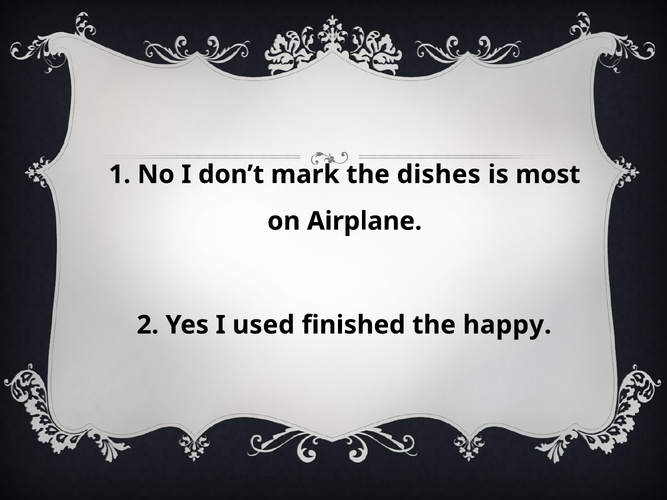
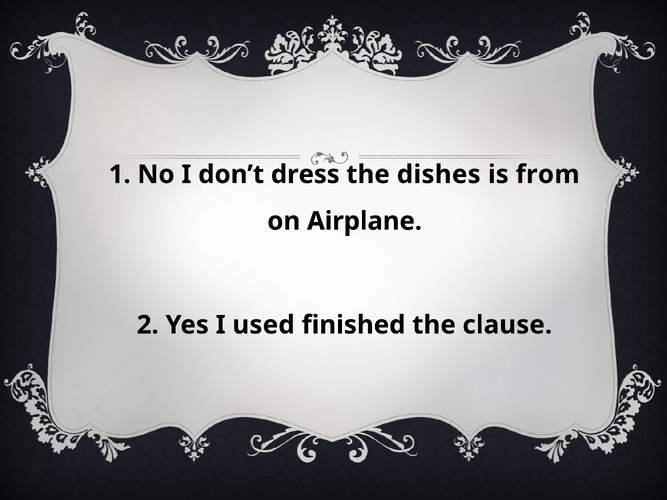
mark: mark -> dress
most: most -> from
happy: happy -> clause
